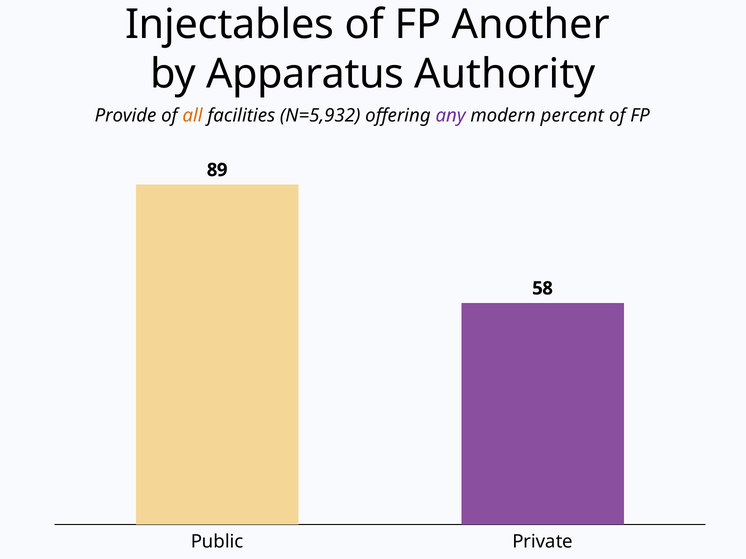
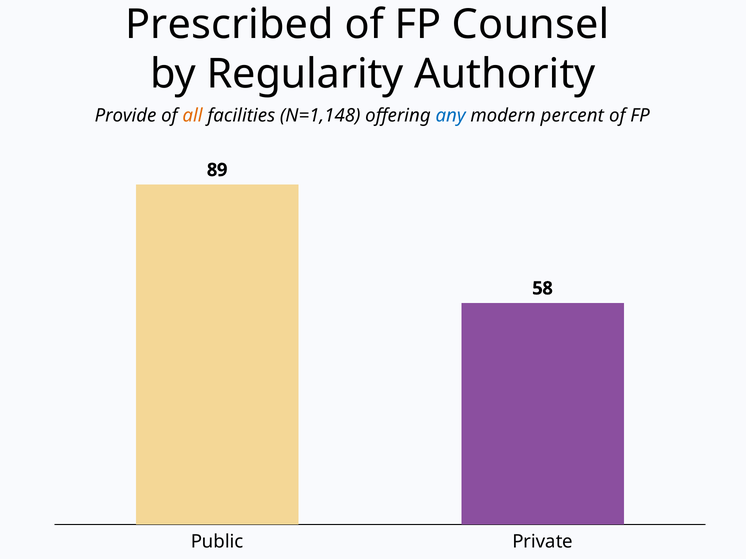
Injectables: Injectables -> Prescribed
Another: Another -> Counsel
Apparatus: Apparatus -> Regularity
N=5,932: N=5,932 -> N=1,148
any colour: purple -> blue
